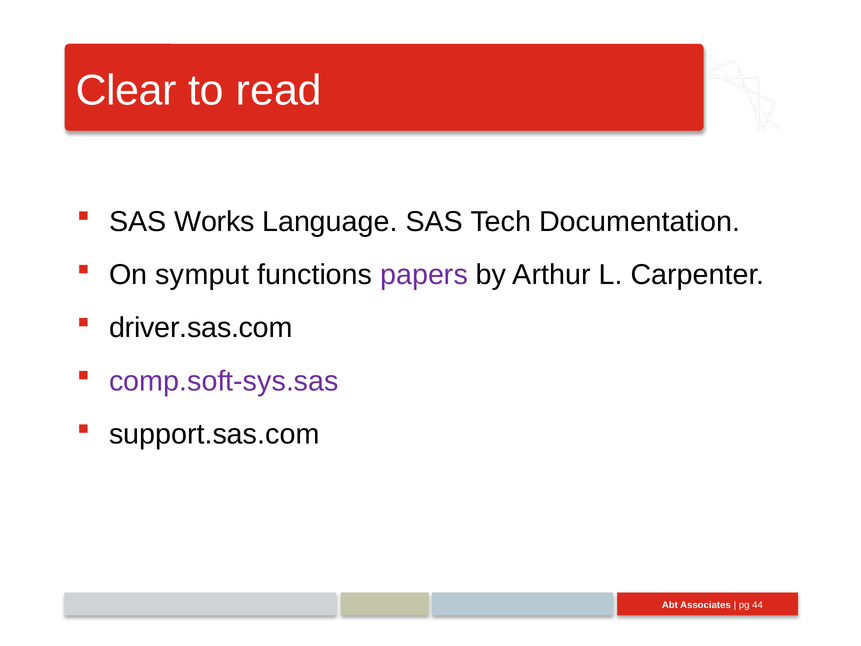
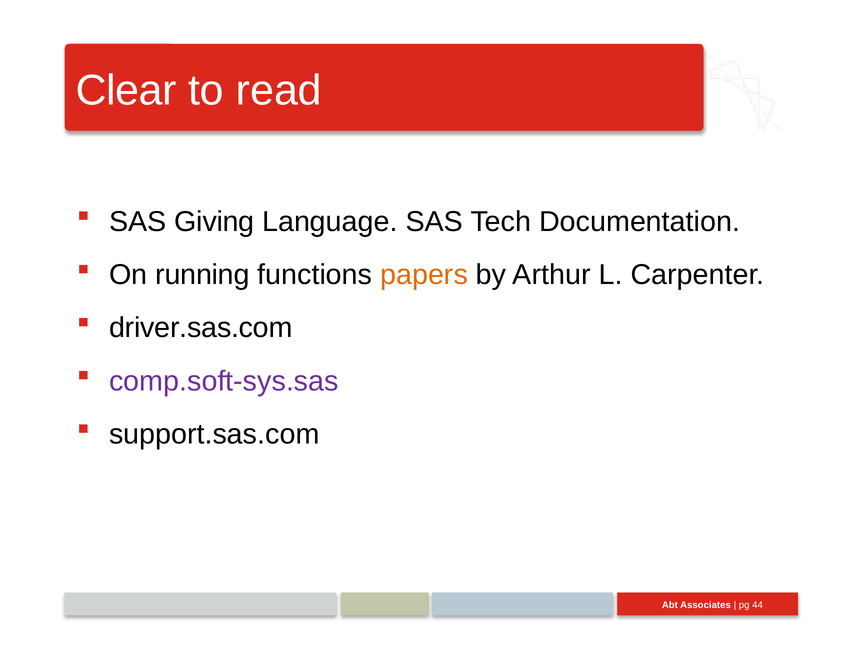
Works: Works -> Giving
symput: symput -> running
papers colour: purple -> orange
